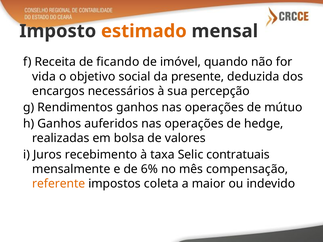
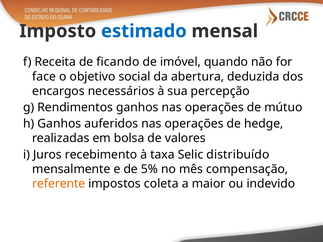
estimado colour: orange -> blue
vida: vida -> face
presente: presente -> abertura
contratuais: contratuais -> distribuído
6%: 6% -> 5%
